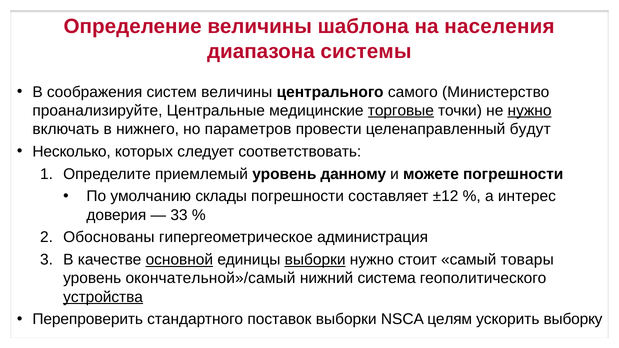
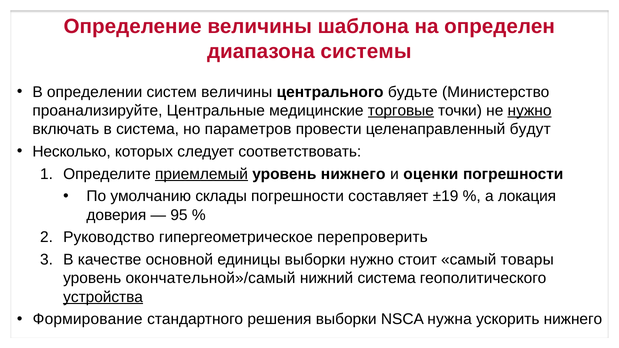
населения: населения -> определен
соображения: соображения -> определении
самого: самого -> будьте
в нижнего: нижнего -> система
приемлемый underline: none -> present
уровень данному: данному -> нижнего
можете: можете -> оценки
±12: ±12 -> ±19
интерес: интерес -> локация
33: 33 -> 95
Обоснованы: Обоснованы -> Руководство
администрация: администрация -> перепроверить
основной underline: present -> none
выборки at (315, 260) underline: present -> none
Перепроверить: Перепроверить -> Формирование
поставок: поставок -> решения
целям: целям -> нужна
ускорить выборку: выборку -> нижнего
